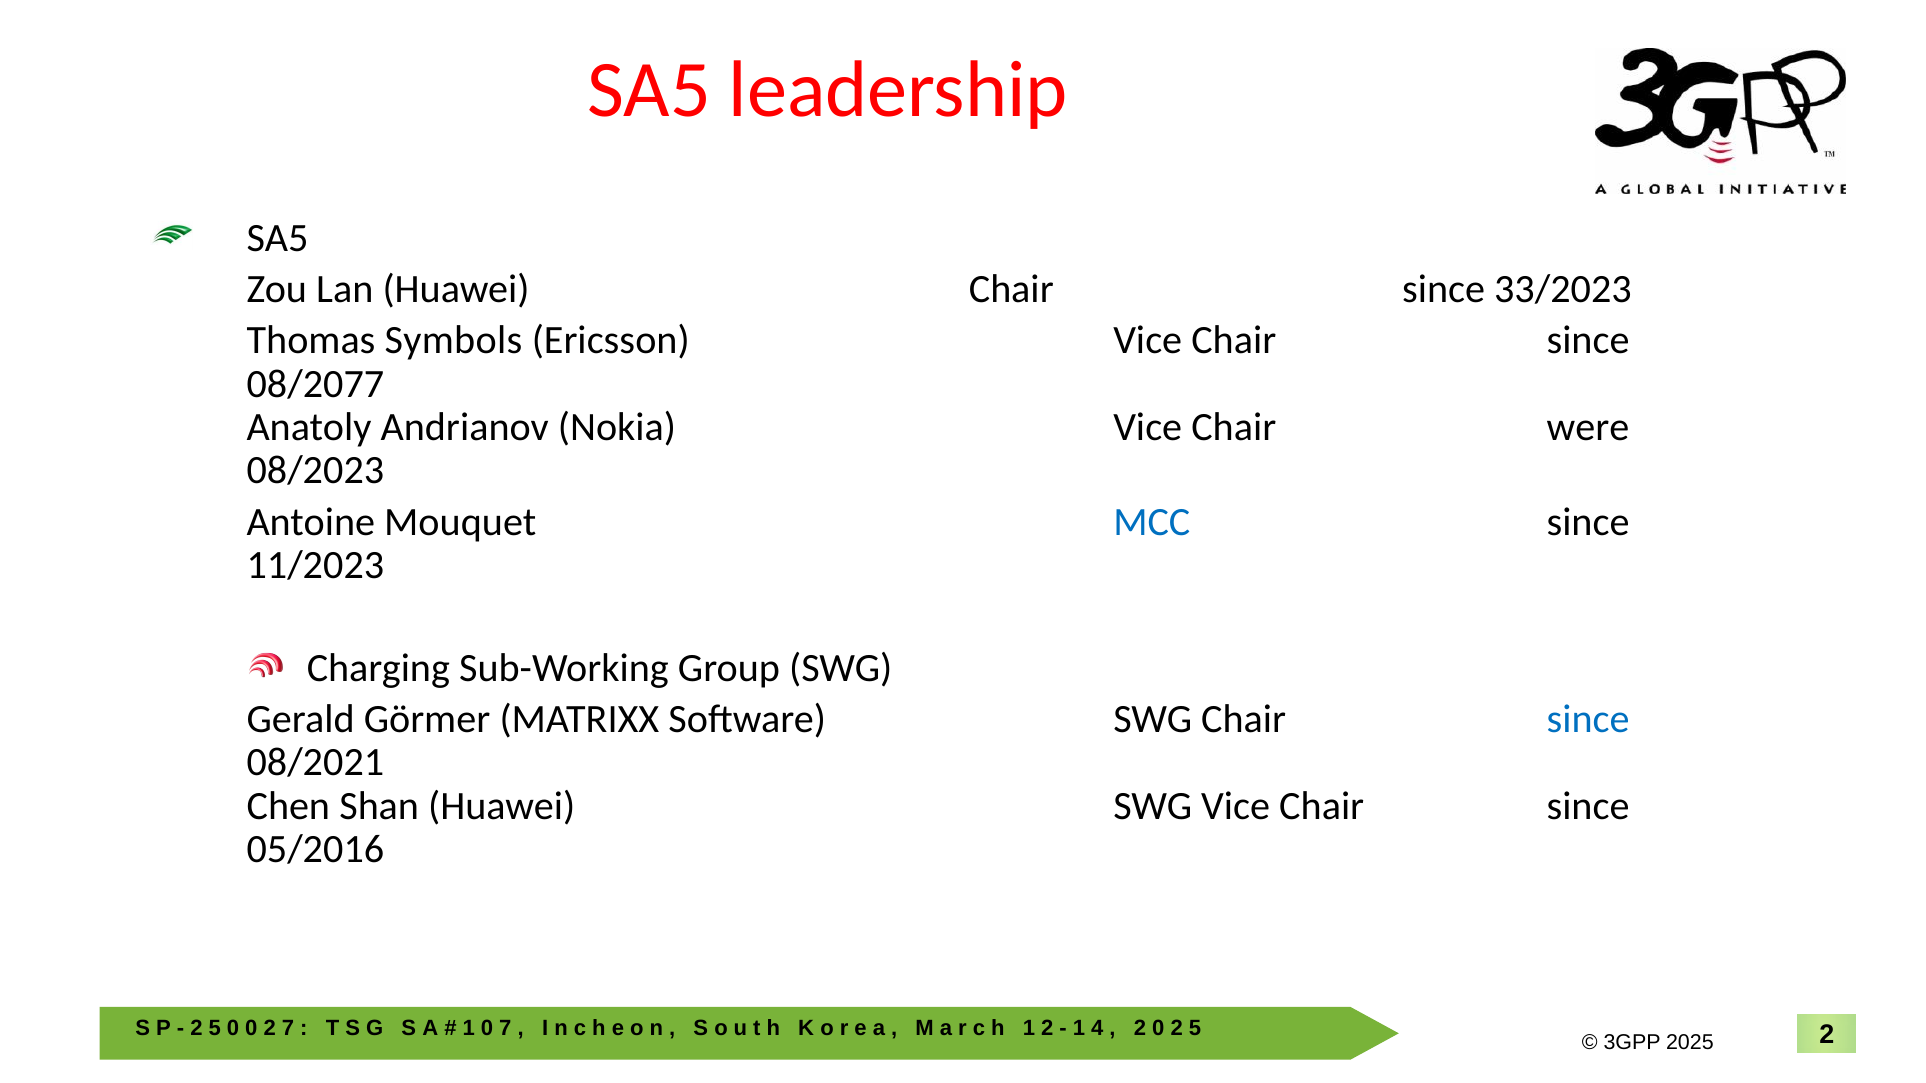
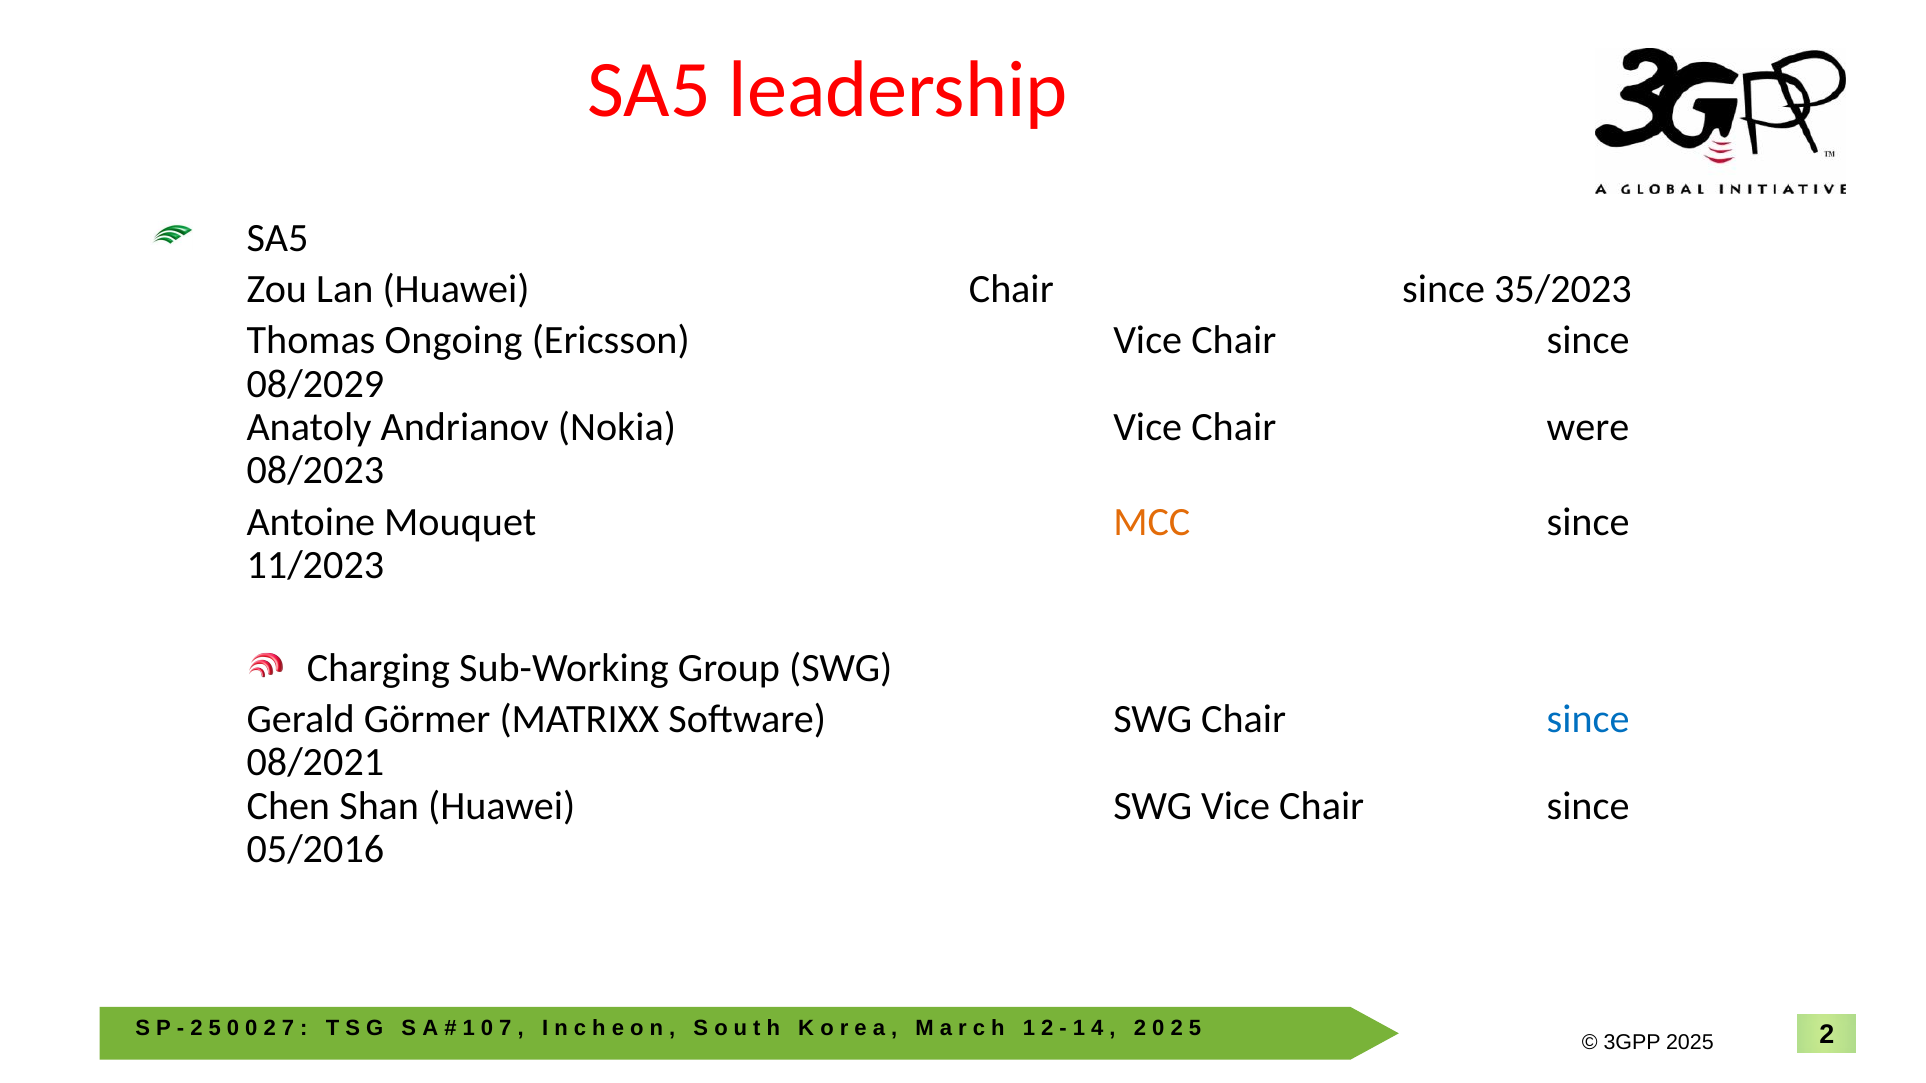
33/2023: 33/2023 -> 35/2023
Symbols: Symbols -> Ongoing
08/2077: 08/2077 -> 08/2029
MCC colour: blue -> orange
